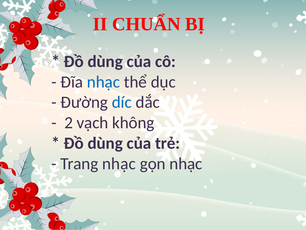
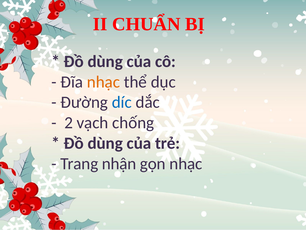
nhạc at (103, 82) colour: blue -> orange
không: không -> chống
Trang nhạc: nhạc -> nhận
